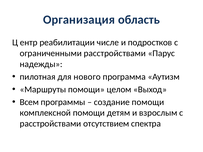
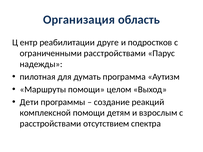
числе: числе -> друге
нового: нового -> думать
Всем: Всем -> Дети
создание помощи: помощи -> реакций
